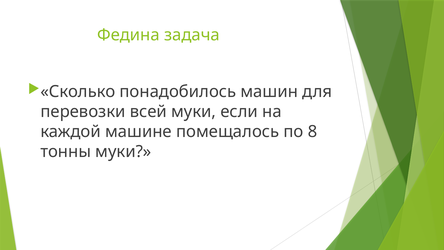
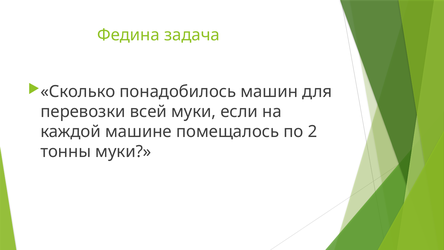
8: 8 -> 2
